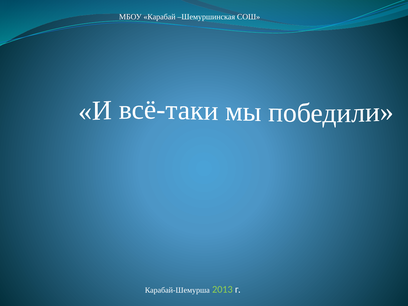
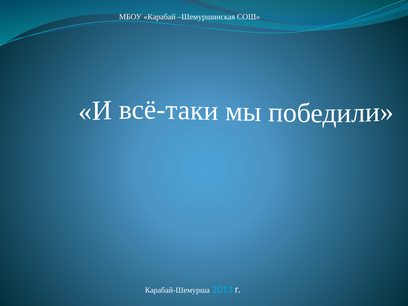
2013 colour: light green -> light blue
